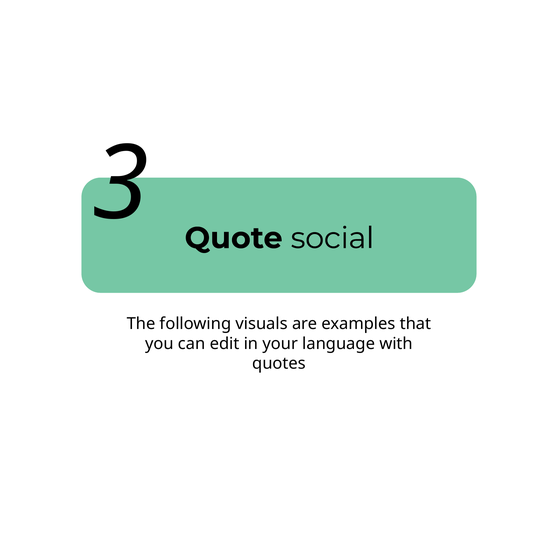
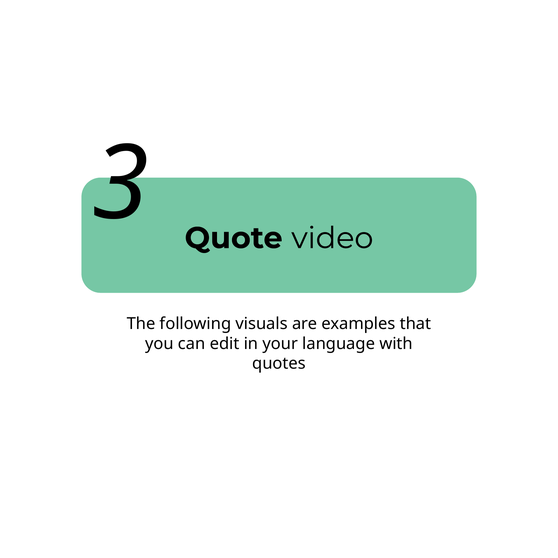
social: social -> video
